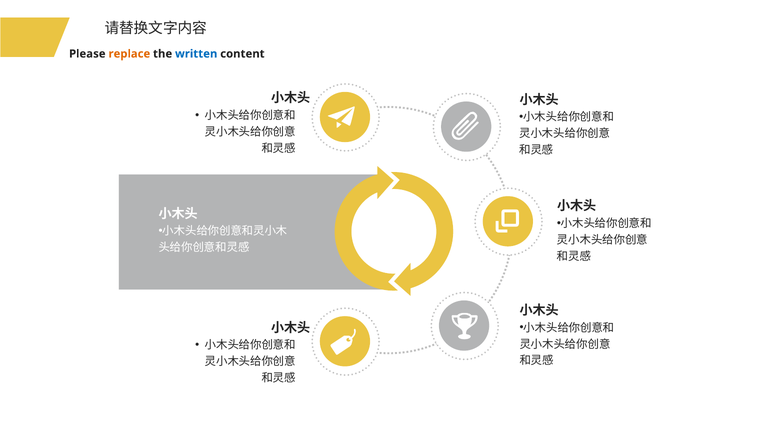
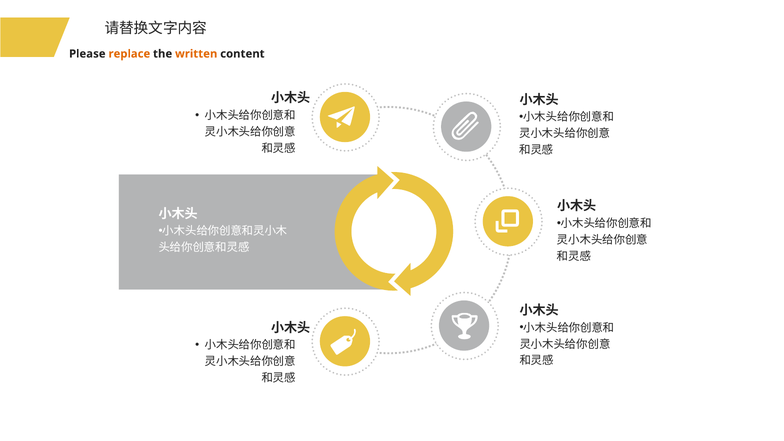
written colour: blue -> orange
